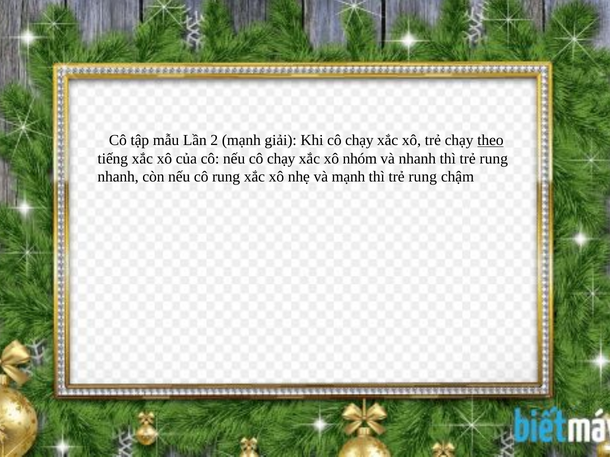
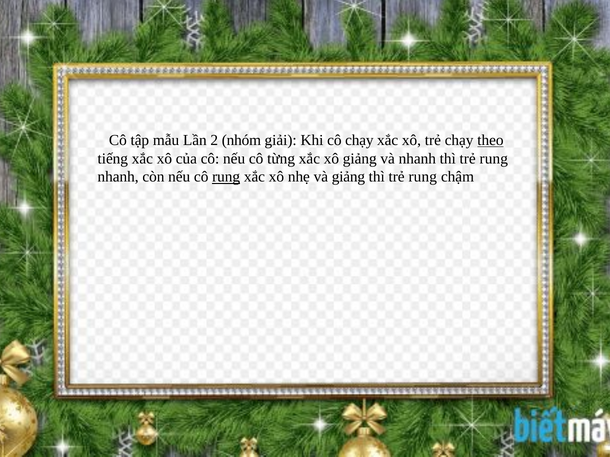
2 mạnh: mạnh -> nhóm
nếu cô chạy: chạy -> từng
xô nhóm: nhóm -> giảng
rung at (226, 177) underline: none -> present
và mạnh: mạnh -> giảng
